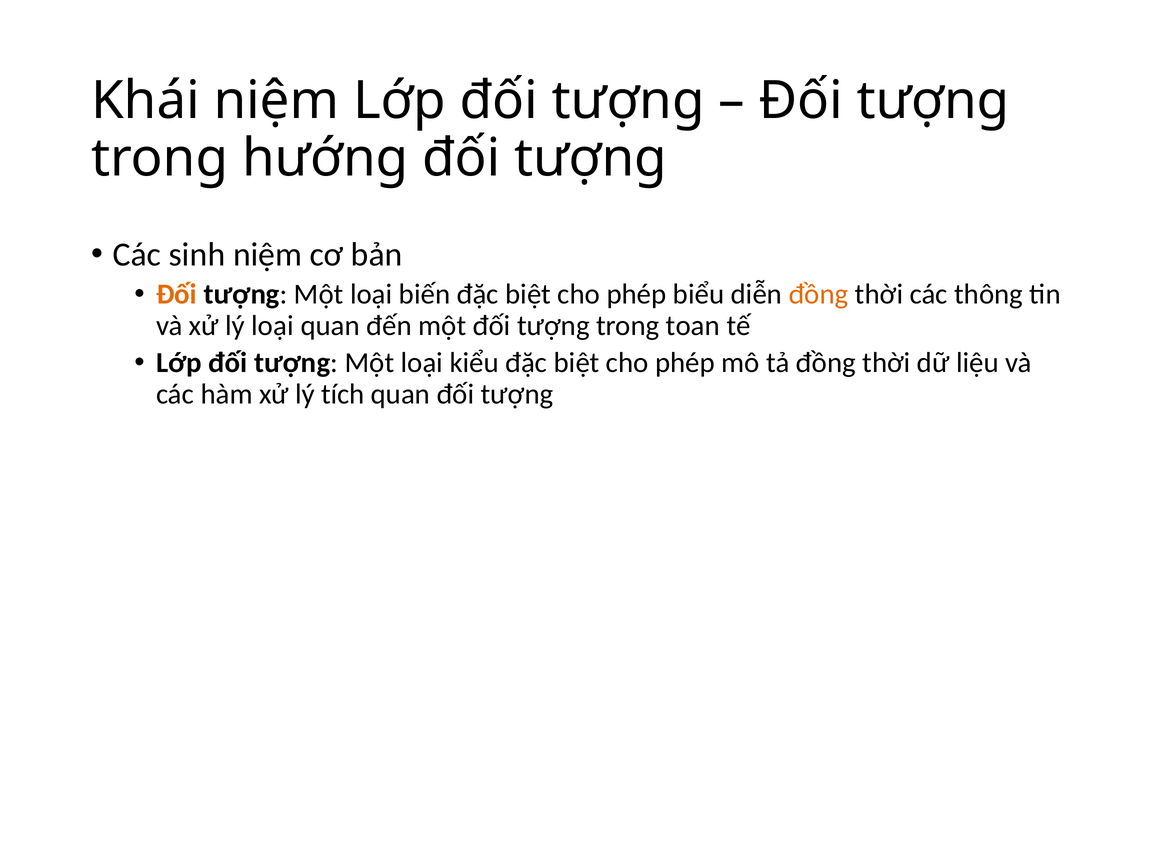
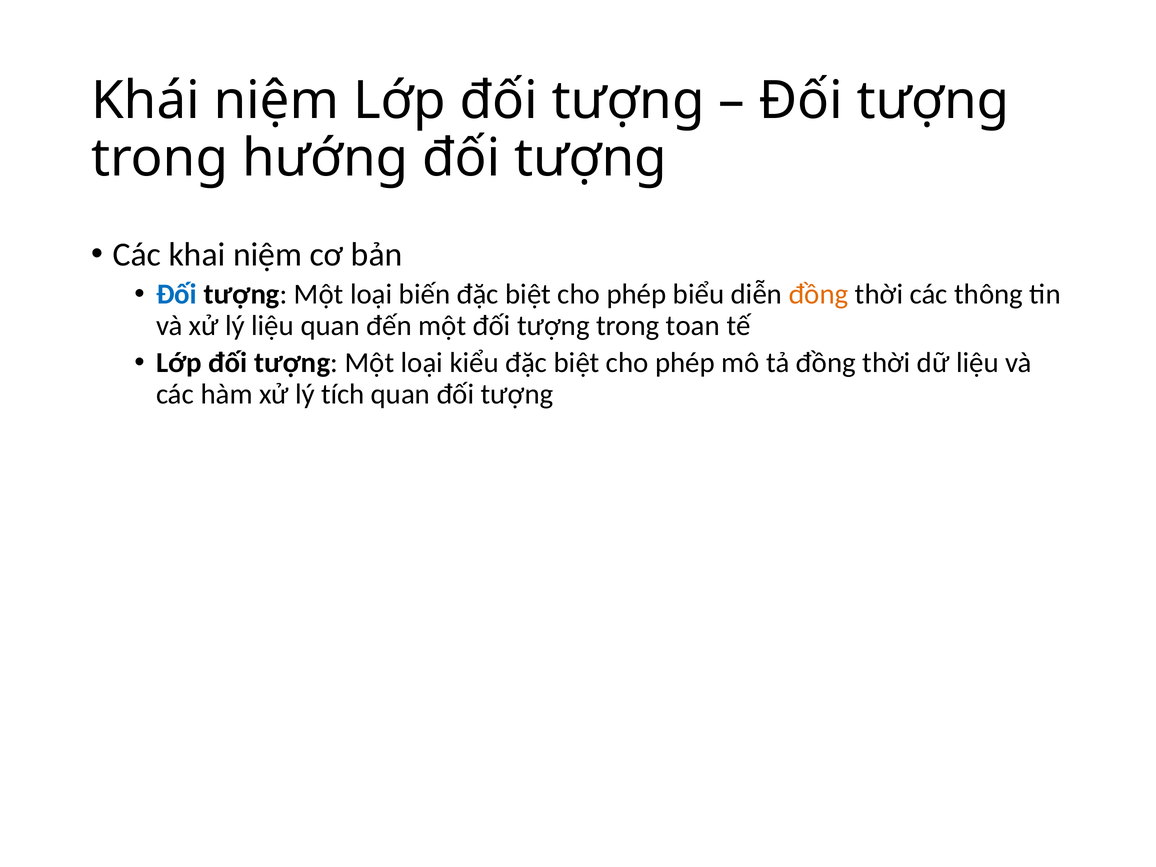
sinh: sinh -> khai
Đối at (177, 294) colour: orange -> blue
lý loại: loại -> liệu
